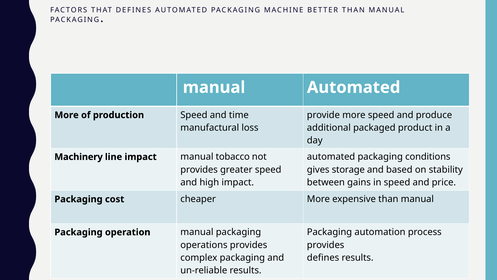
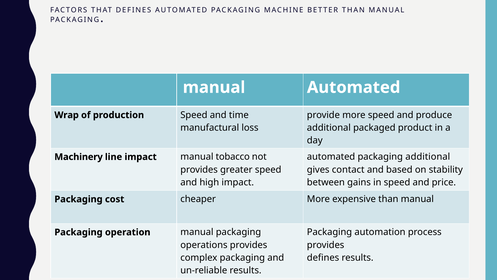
More at (67, 115): More -> Wrap
packaging conditions: conditions -> additional
storage: storage -> contact
